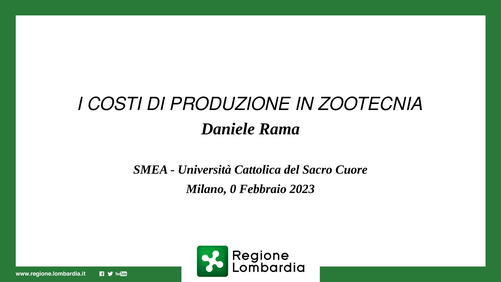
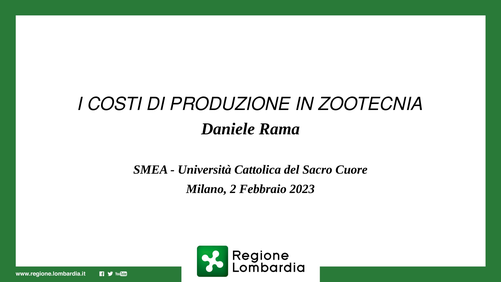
0: 0 -> 2
